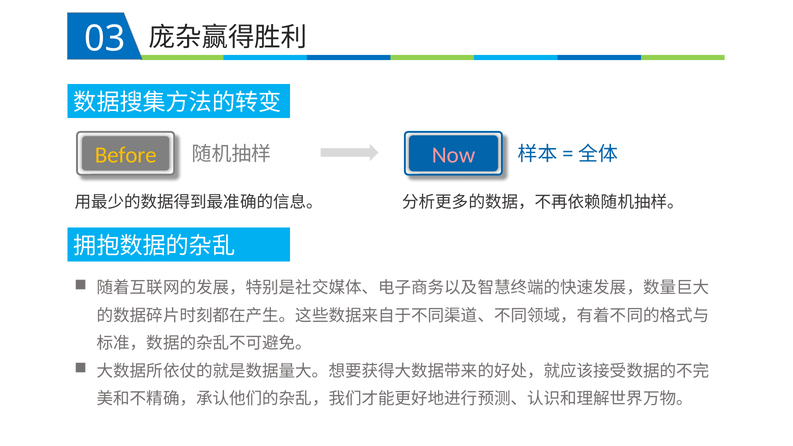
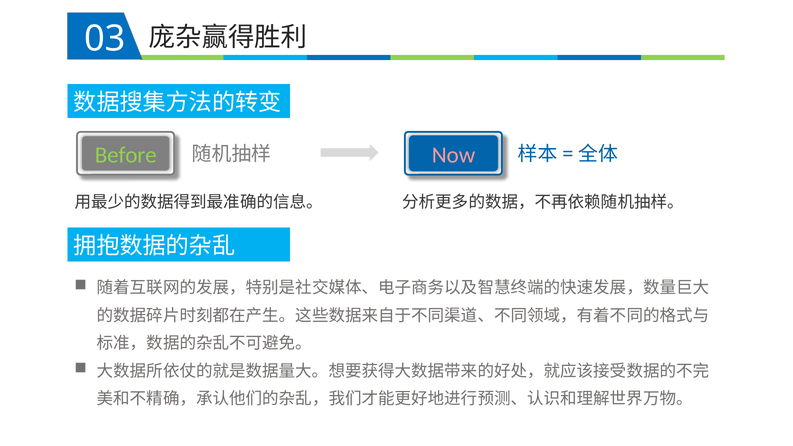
Before colour: yellow -> light green
